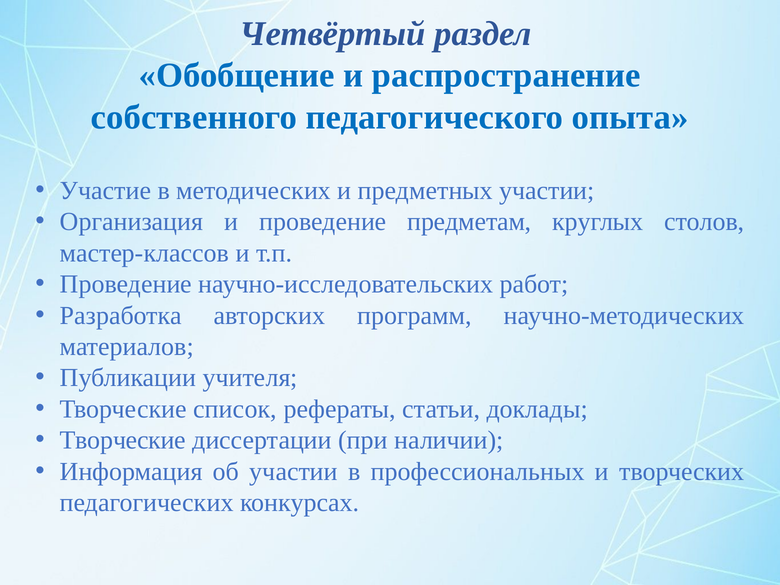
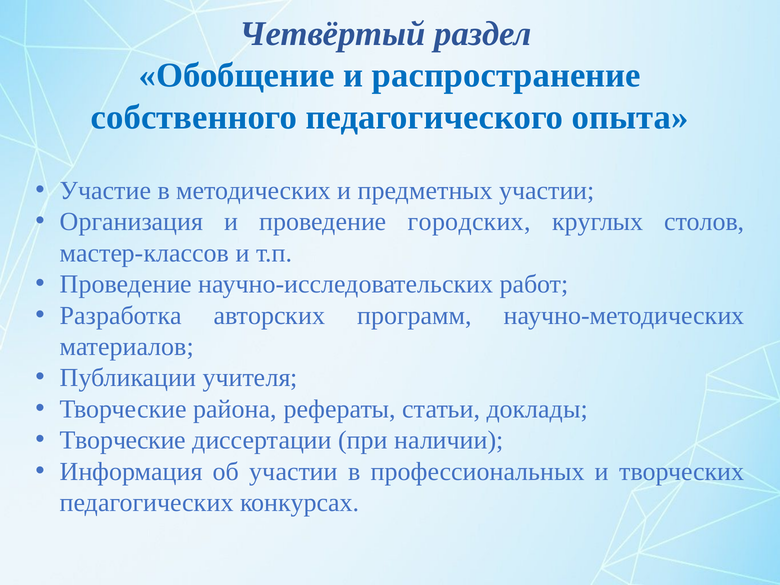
предметам: предметам -> городских
список: список -> района
